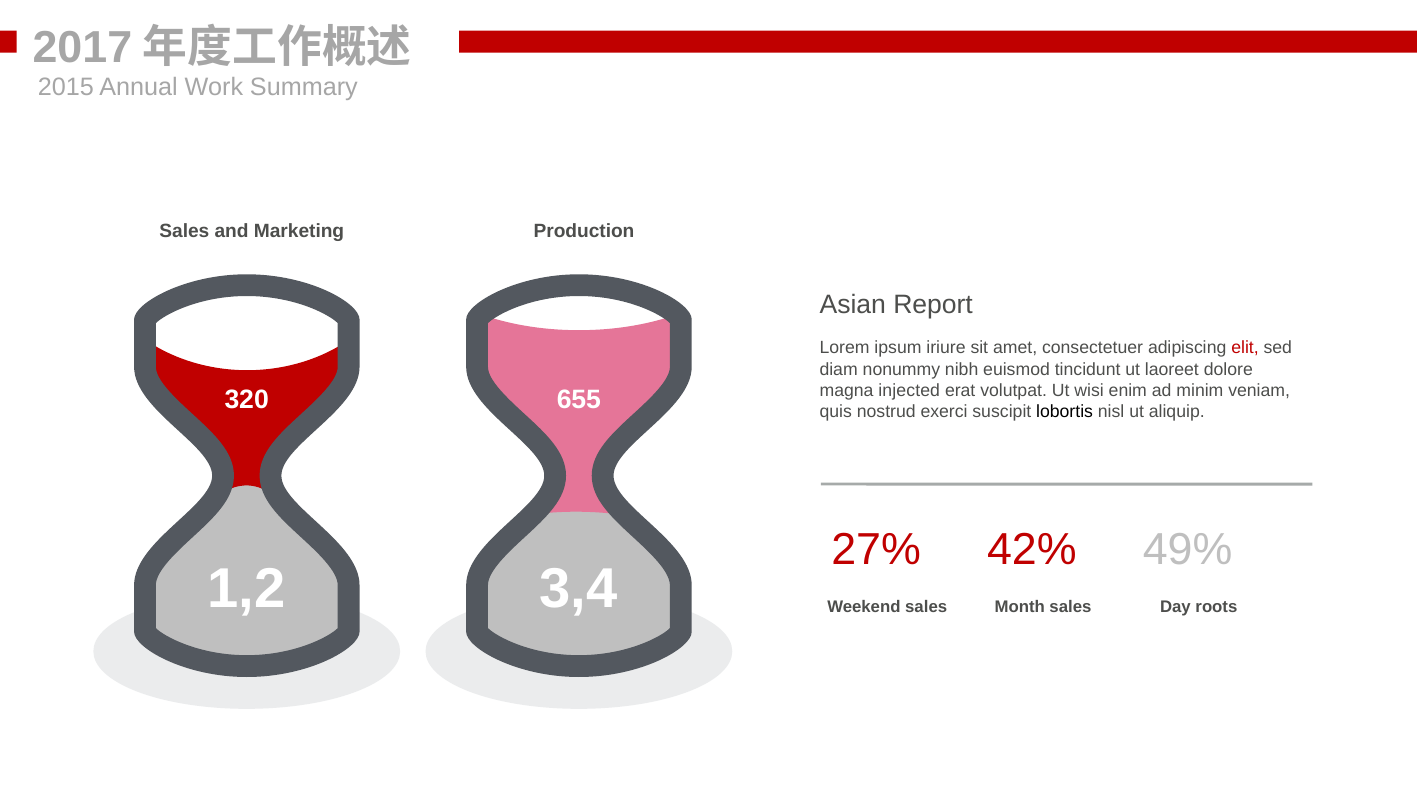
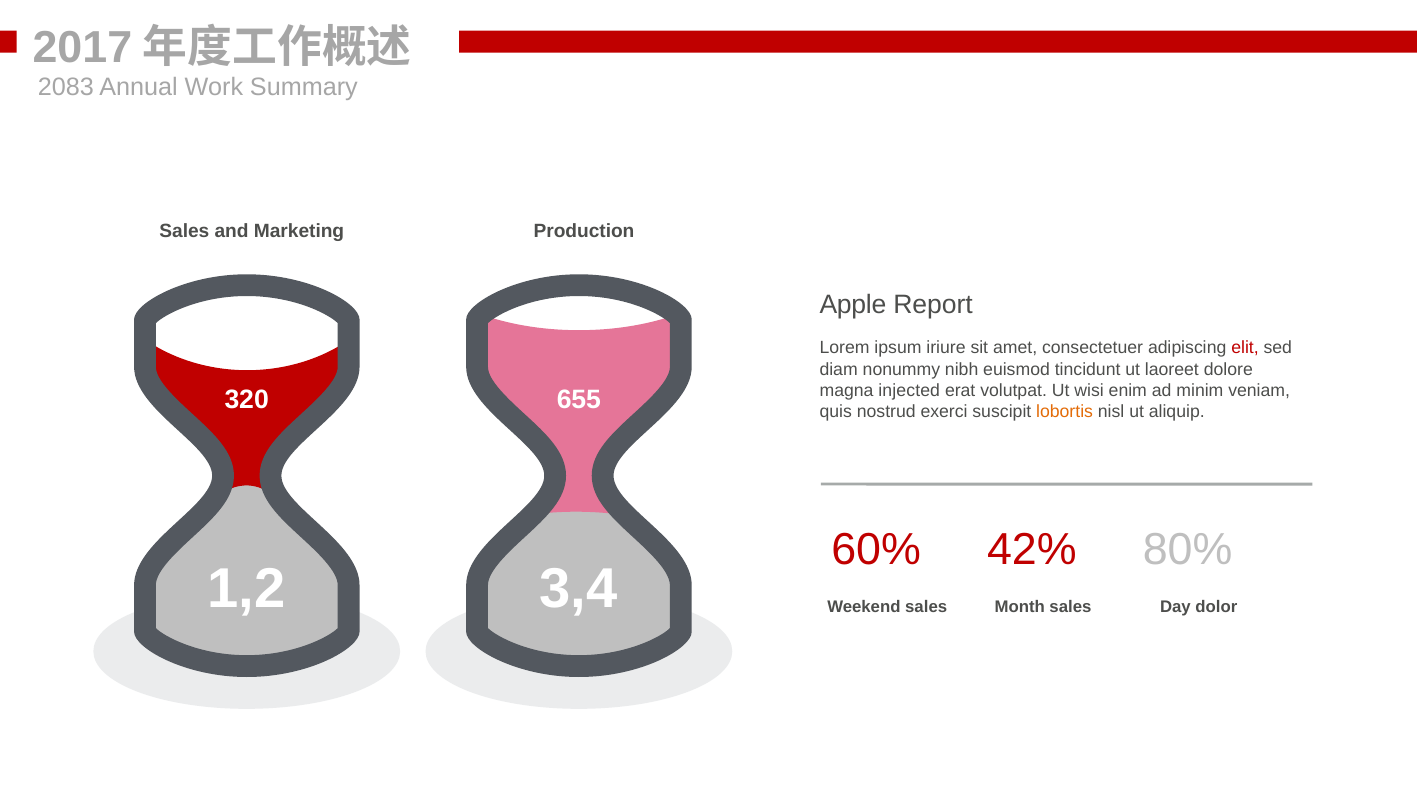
2015: 2015 -> 2083
Asian: Asian -> Apple
lobortis colour: black -> orange
27%: 27% -> 60%
49%: 49% -> 80%
roots: roots -> dolor
